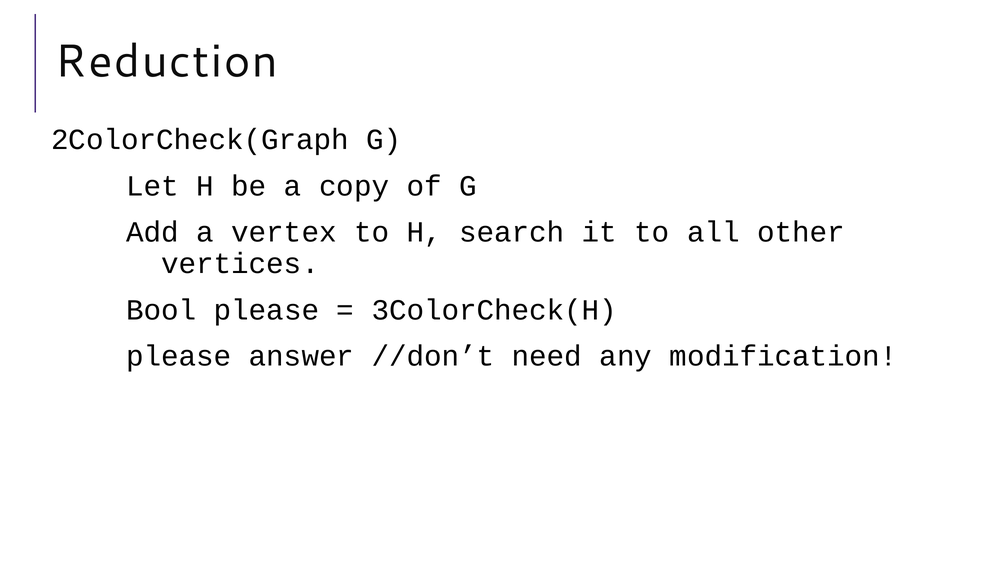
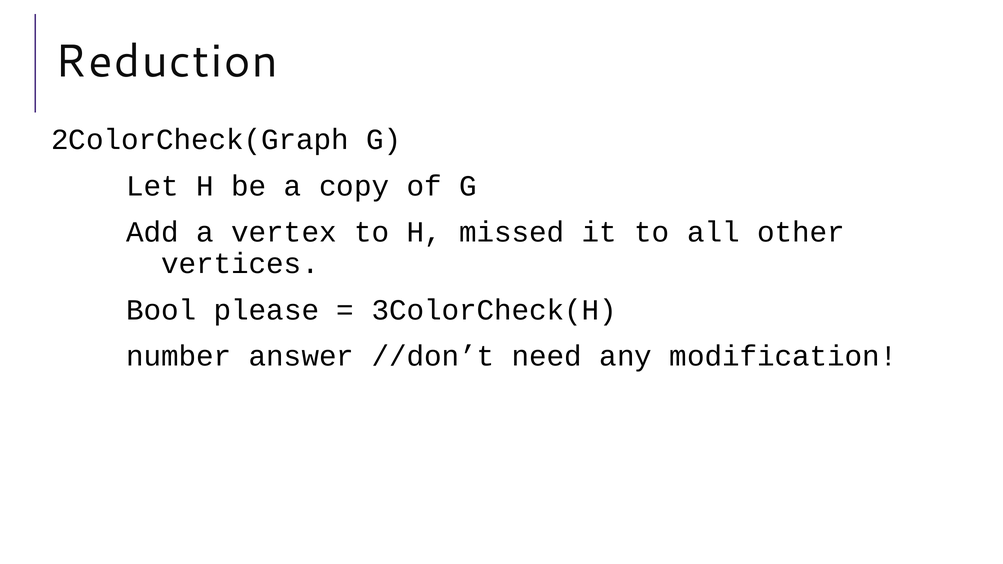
search: search -> missed
please at (179, 356): please -> number
